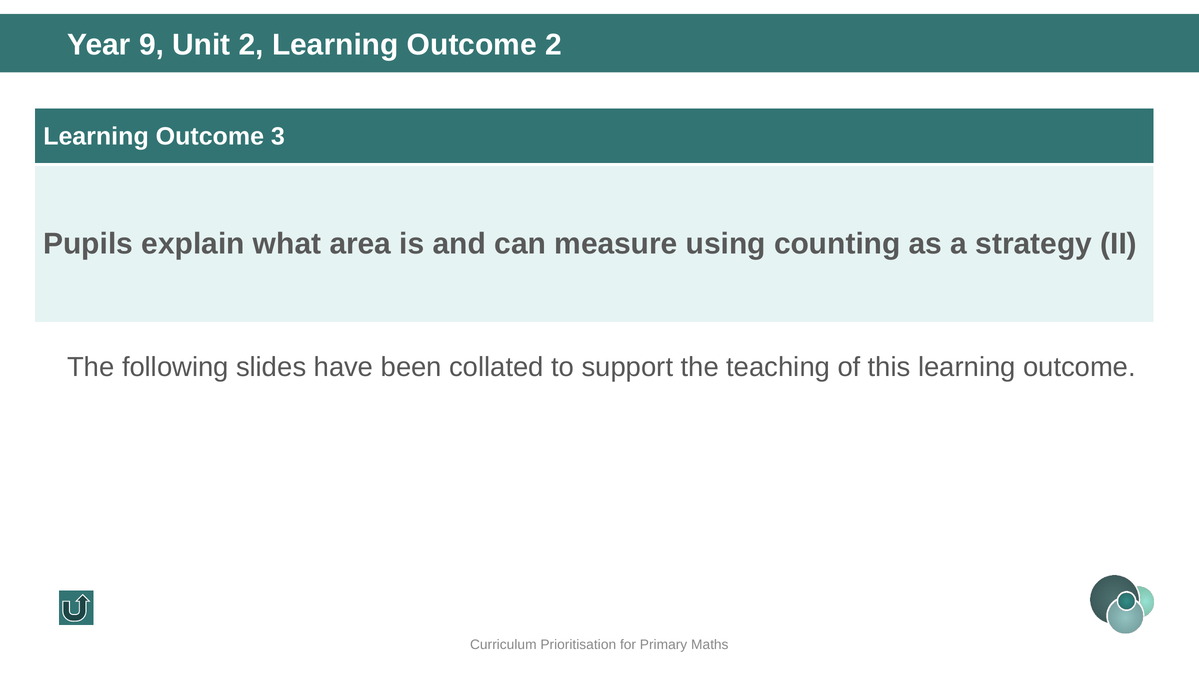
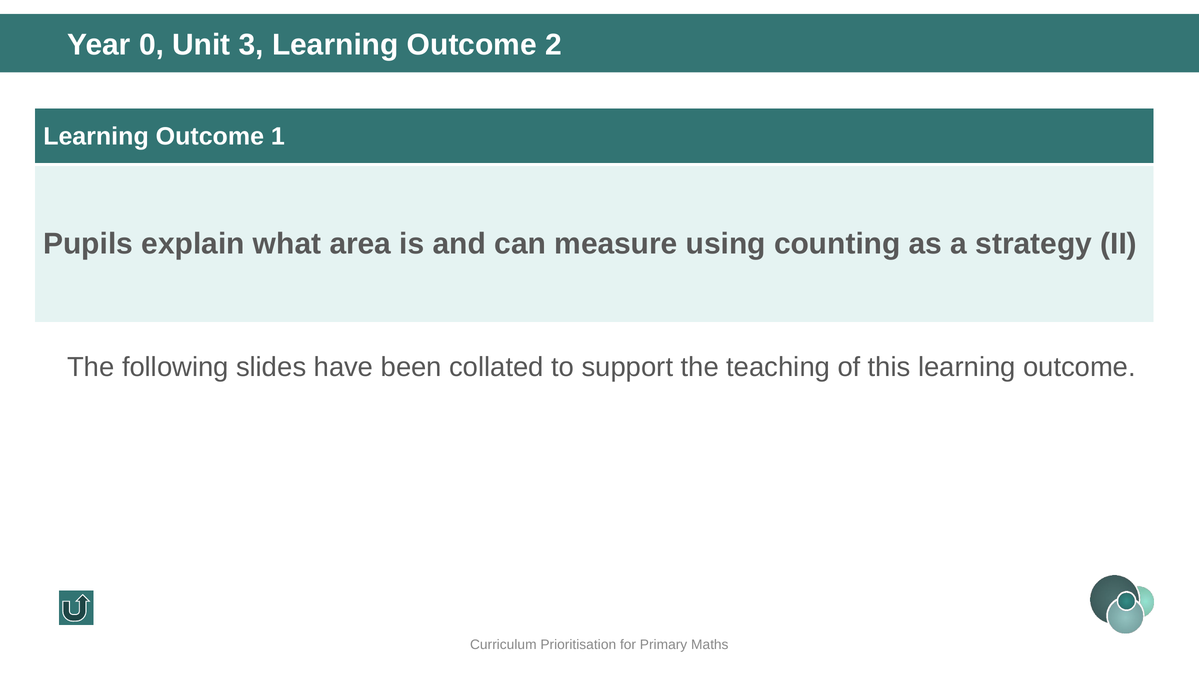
9: 9 -> 0
Unit 2: 2 -> 3
3: 3 -> 1
